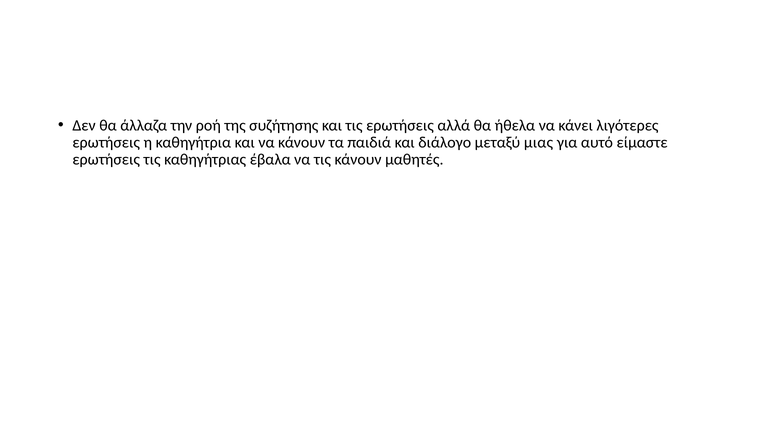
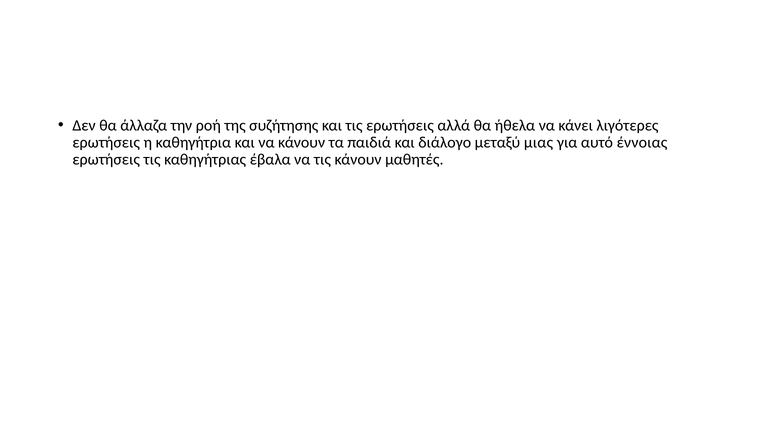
είμαστε: είμαστε -> έννοιας
